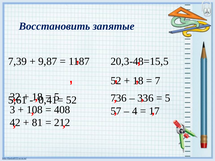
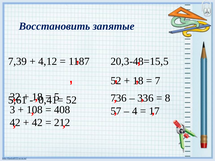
9,87: 9,87 -> 4,12
5 at (168, 98): 5 -> 8
81 at (37, 123): 81 -> 42
